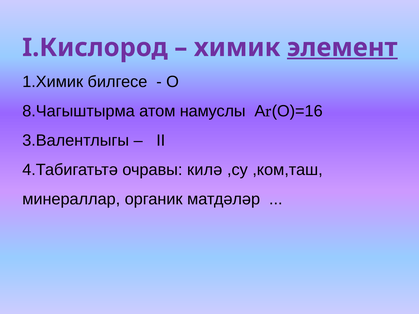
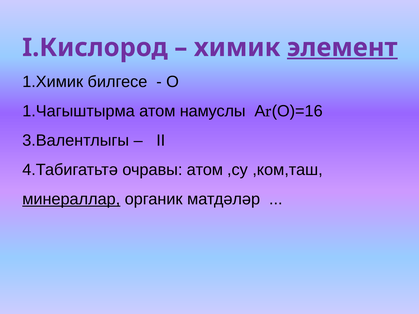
8.Чагыштырма: 8.Чагыштырма -> 1.Чагыштырма
очравы килә: килә -> атом
минераллар underline: none -> present
